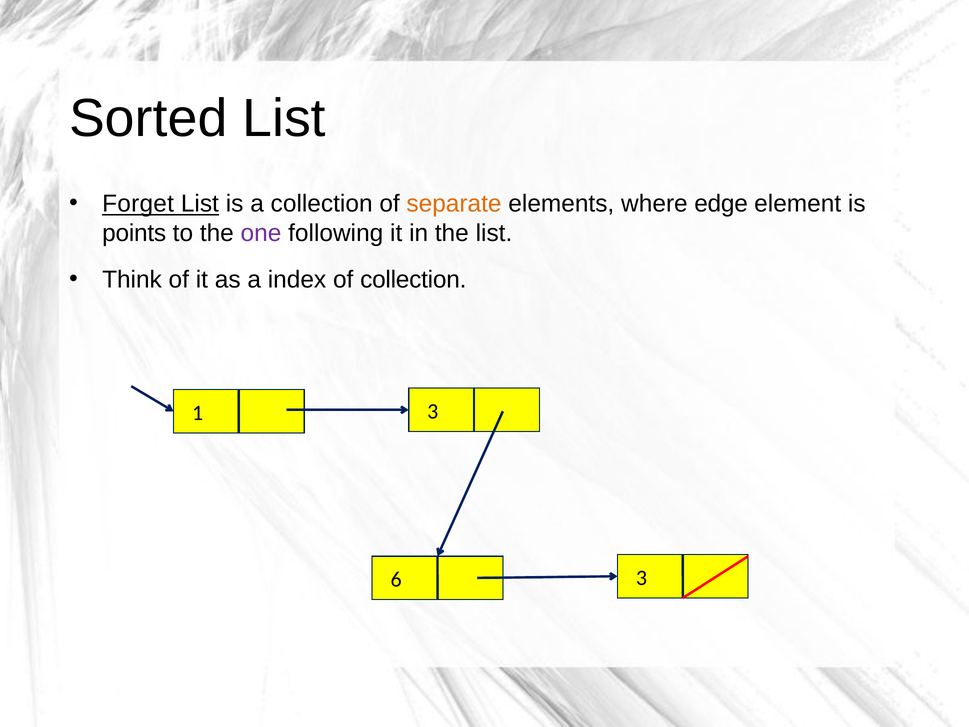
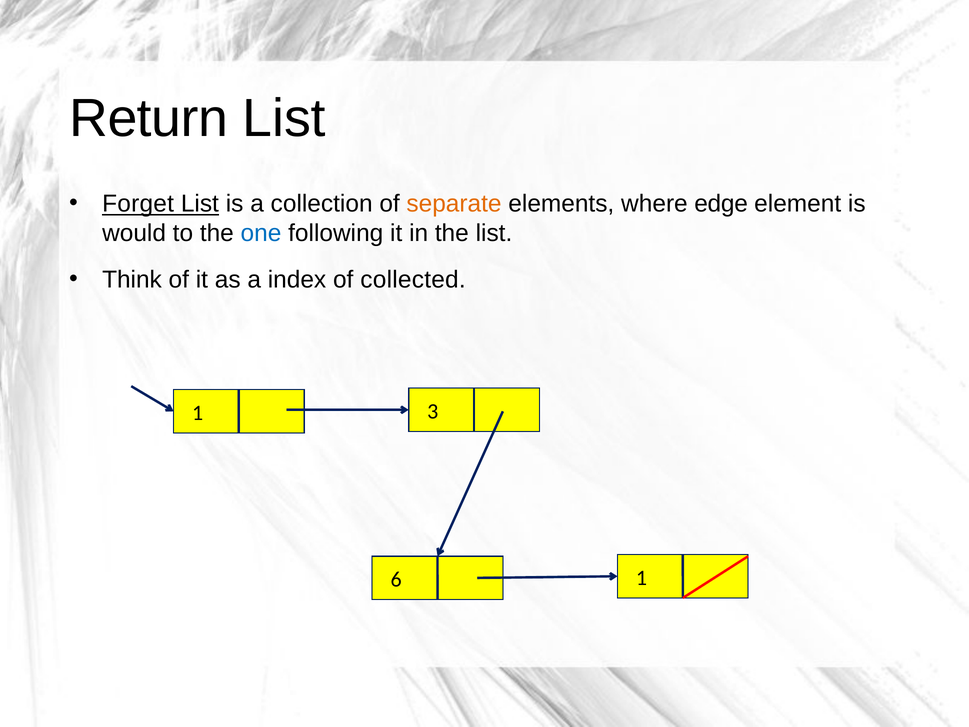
Sorted: Sorted -> Return
points: points -> would
one colour: purple -> blue
of collection: collection -> collected
6 3: 3 -> 1
